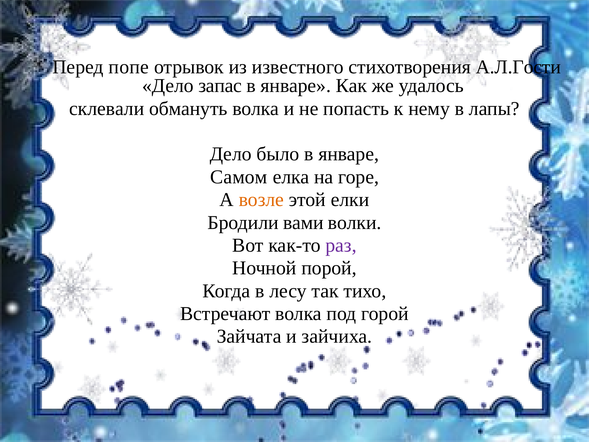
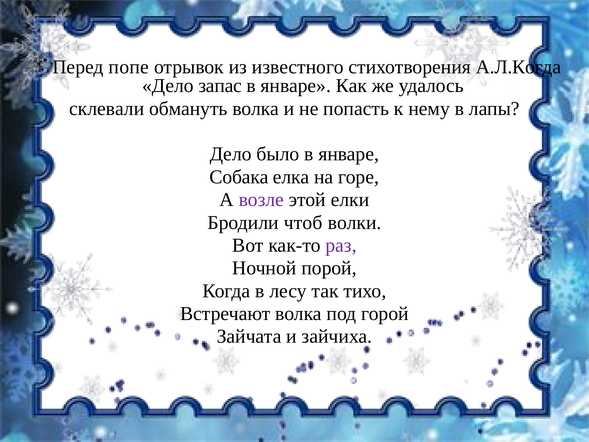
А.Л.Гости: А.Л.Гости -> А.Л.Когда
Самом: Самом -> Собака
возле colour: orange -> purple
вами: вами -> чтоб
